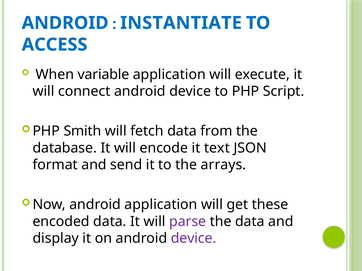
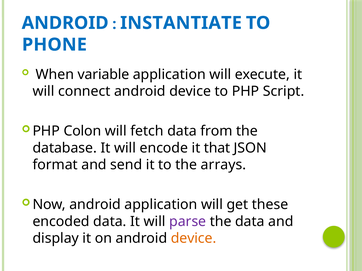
ACCESS: ACCESS -> PHONE
Smith: Smith -> Colon
text: text -> that
device at (194, 239) colour: purple -> orange
